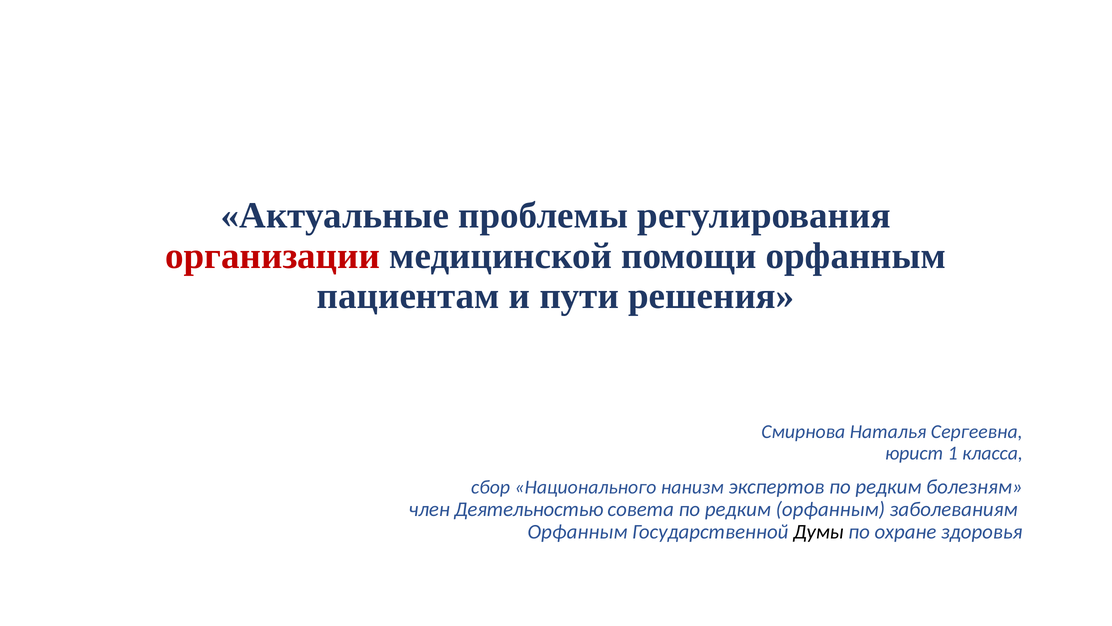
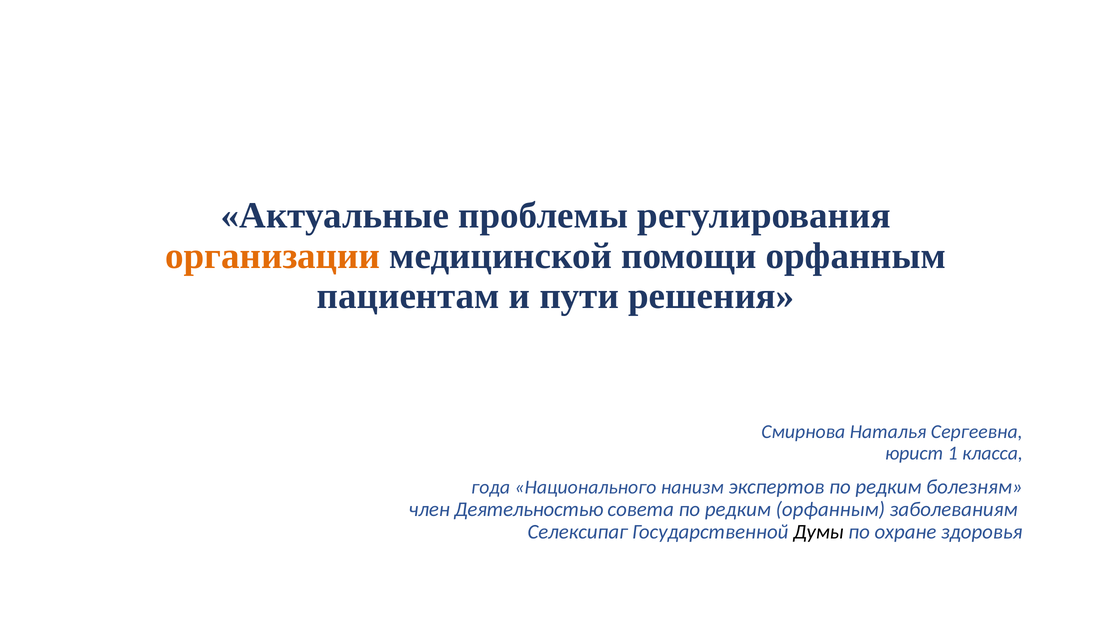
организации colour: red -> orange
сбор: сбор -> года
Орфанным at (578, 531): Орфанным -> Селексипаг
